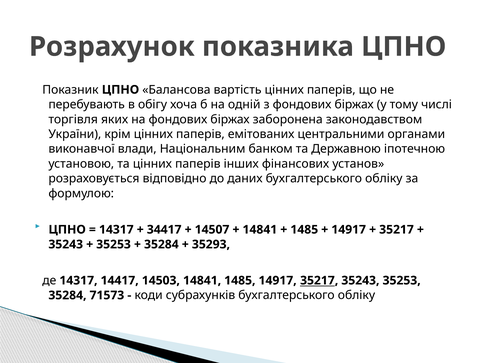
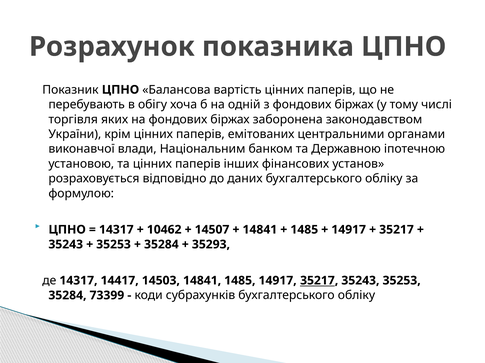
34417: 34417 -> 10462
71573: 71573 -> 73399
